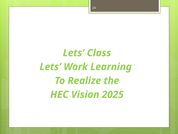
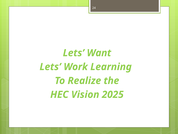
Class: Class -> Want
